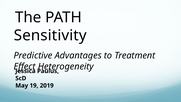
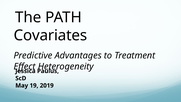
Sensitivity: Sensitivity -> Covariates
